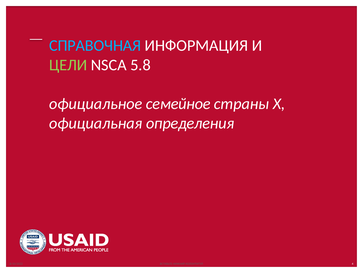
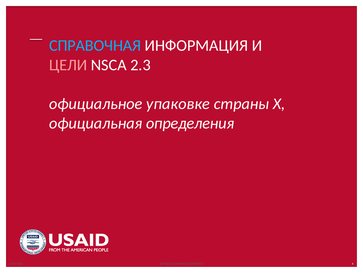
ЦЕЛИ colour: light green -> pink
5.8: 5.8 -> 2.3
семейное: семейное -> упаковке
